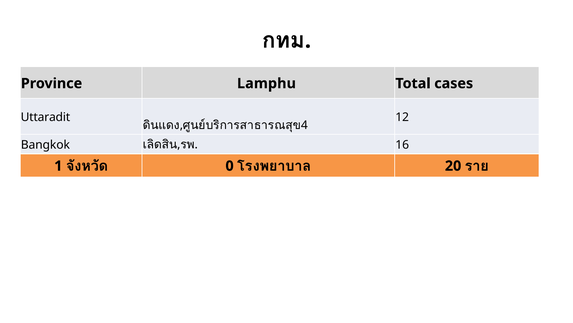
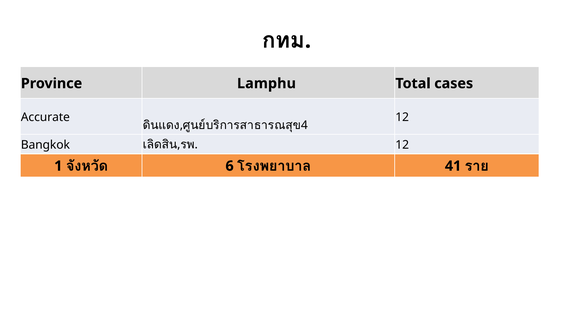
Uttaradit: Uttaradit -> Accurate
16 at (402, 145): 16 -> 12
0: 0 -> 6
20: 20 -> 41
